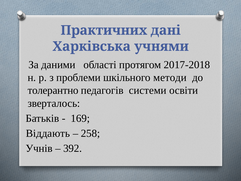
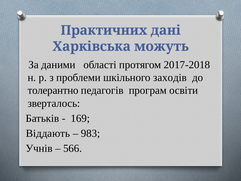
учнями: учнями -> можуть
методи: методи -> заходів
системи: системи -> програм
258: 258 -> 983
392: 392 -> 566
